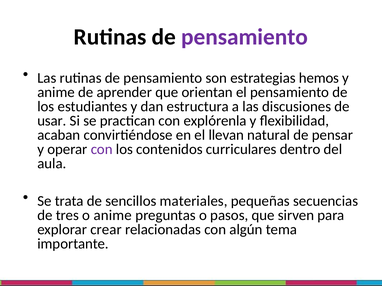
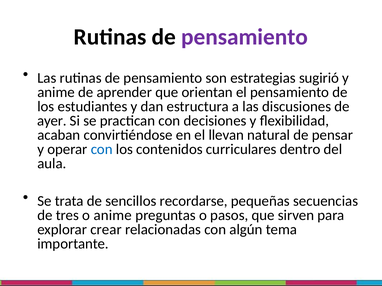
hemos: hemos -> sugirió
usar: usar -> ayer
explórenla: explórenla -> decisiones
con at (102, 149) colour: purple -> blue
materiales: materiales -> recordarse
